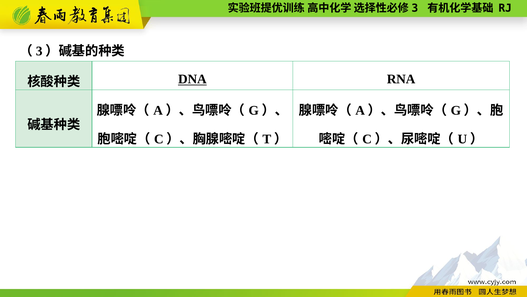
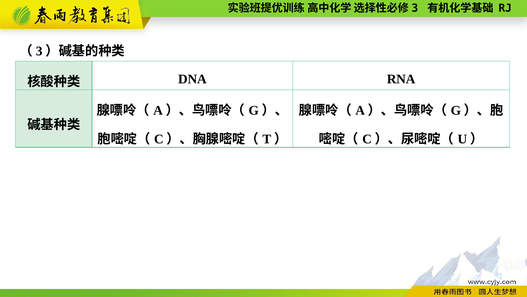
DNA underline: present -> none
